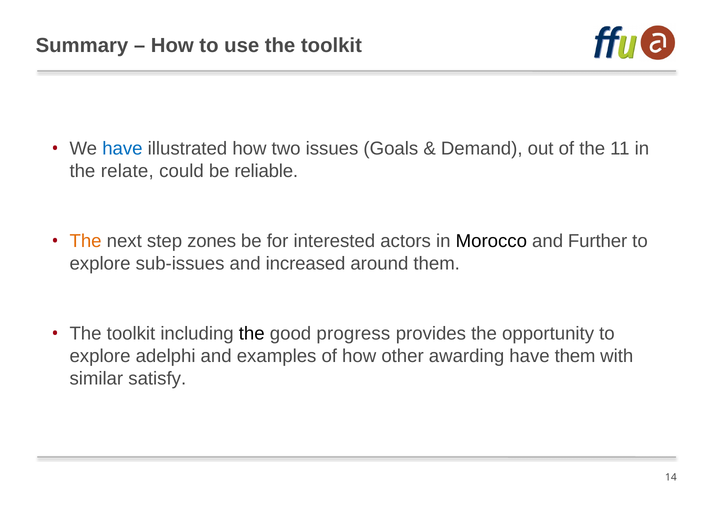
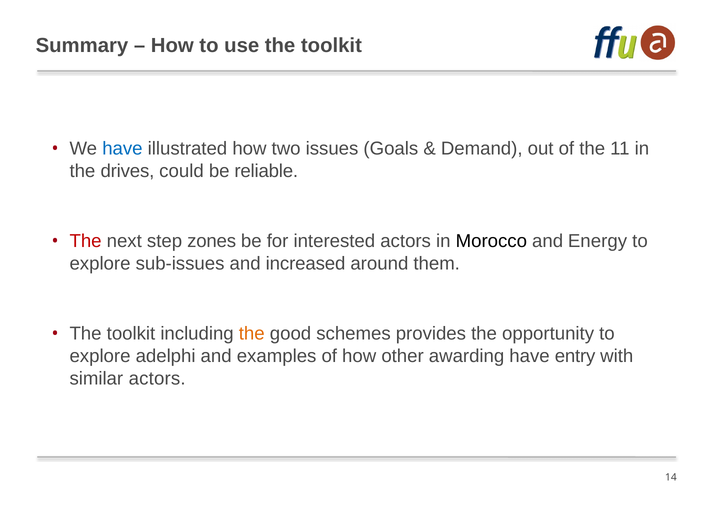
relate: relate -> drives
The at (86, 241) colour: orange -> red
Further: Further -> Energy
the at (252, 333) colour: black -> orange
progress: progress -> schemes
have them: them -> entry
similar satisfy: satisfy -> actors
